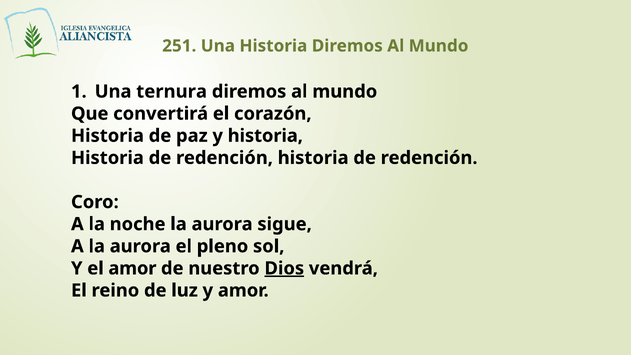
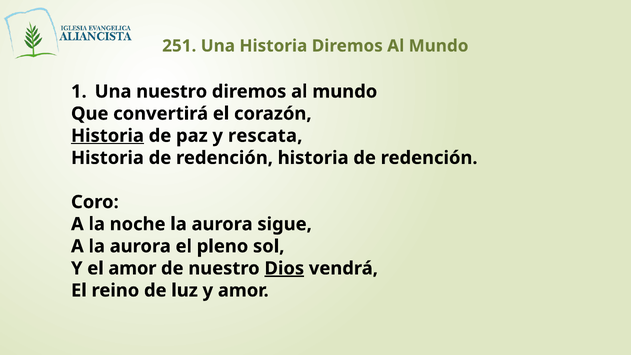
Una ternura: ternura -> nuestro
Historia at (107, 136) underline: none -> present
y historia: historia -> rescata
